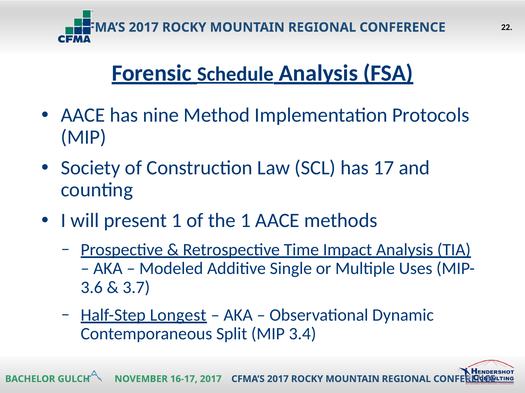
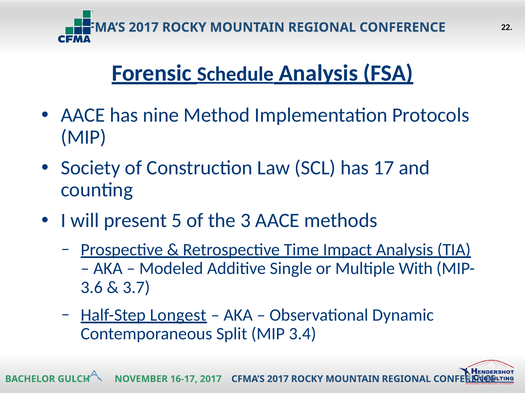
present 1: 1 -> 5
the 1: 1 -> 3
Uses: Uses -> With
